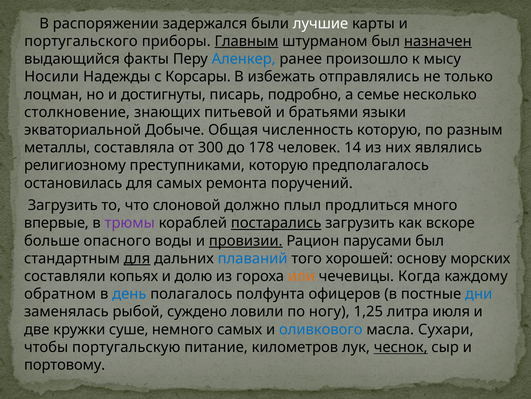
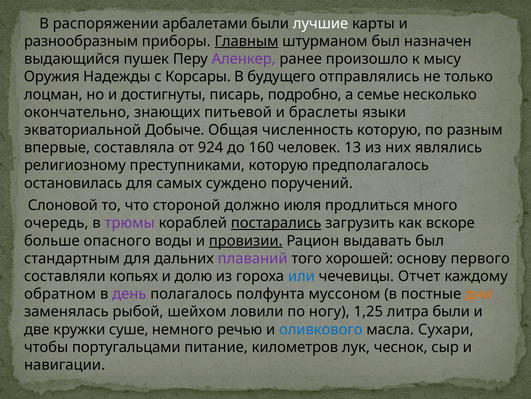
задержался: задержался -> арбалетами
португальского: португальского -> разнообразным
назначен underline: present -> none
факты: факты -> пушек
Аленкер colour: blue -> purple
Носили: Носили -> Оружия
избежать: избежать -> будущего
столкновение: столкновение -> окончательно
братьями: братьями -> браслеты
металлы: металлы -> впервые
300: 300 -> 924
178: 178 -> 160
14: 14 -> 13
ремонта: ремонта -> суждено
Загрузить at (63, 205): Загрузить -> Слоновой
слоновой: слоновой -> стороной
плыл: плыл -> июля
впервые: впервые -> очередь
парусами: парусами -> выдавать
для at (137, 258) underline: present -> none
плаваний colour: blue -> purple
морских: морских -> первого
или colour: orange -> blue
Когда: Когда -> Отчет
день colour: blue -> purple
офицеров: офицеров -> муссоном
дни colour: blue -> orange
суждено: суждено -> шейхом
литра июля: июля -> были
немного самых: самых -> речью
португальскую: португальскую -> португальцами
чеснок underline: present -> none
портовому: портовому -> навигации
